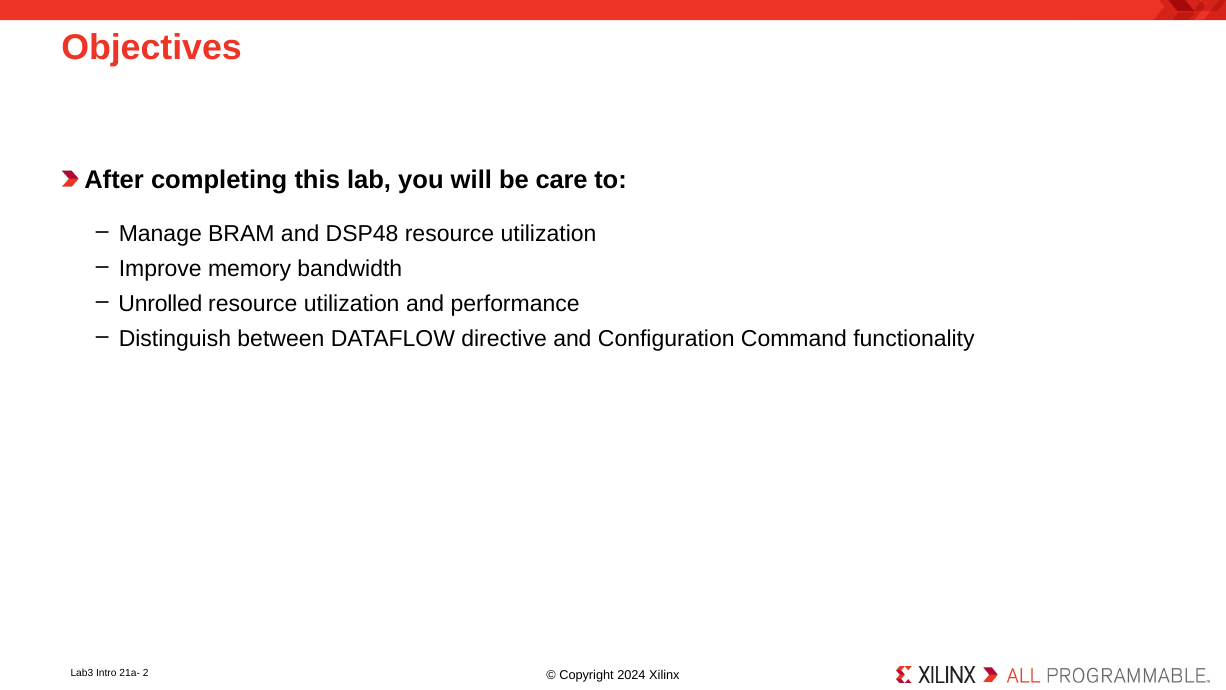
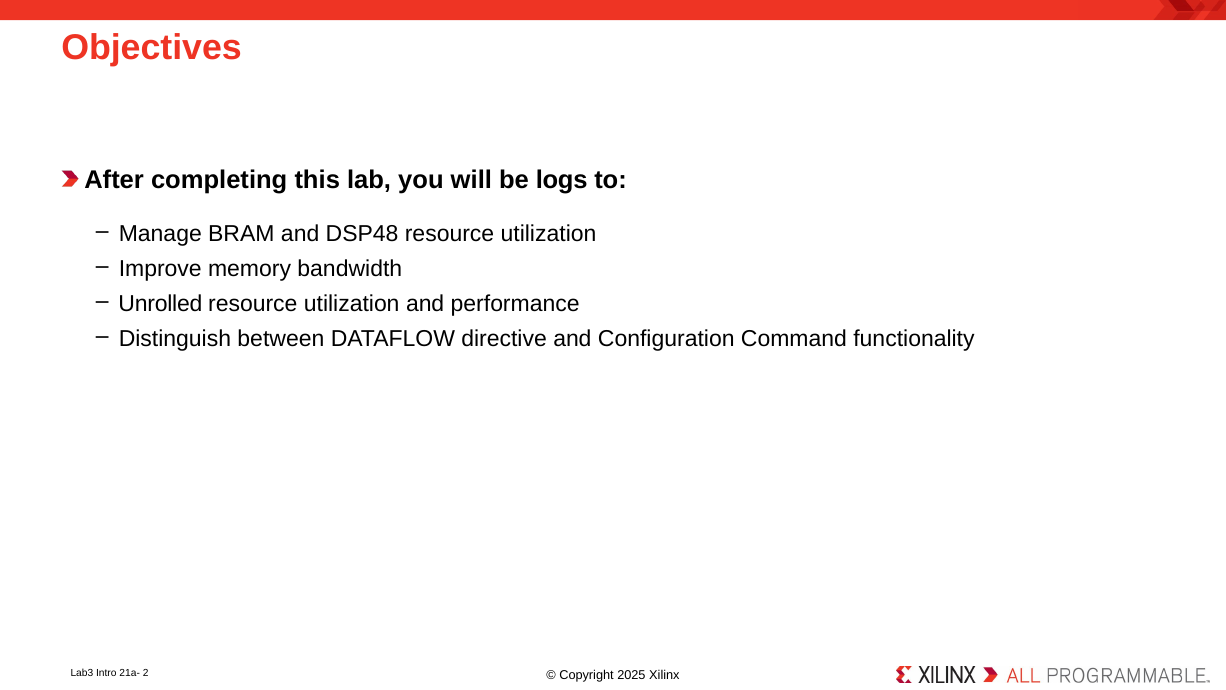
care: care -> logs
2024: 2024 -> 2025
